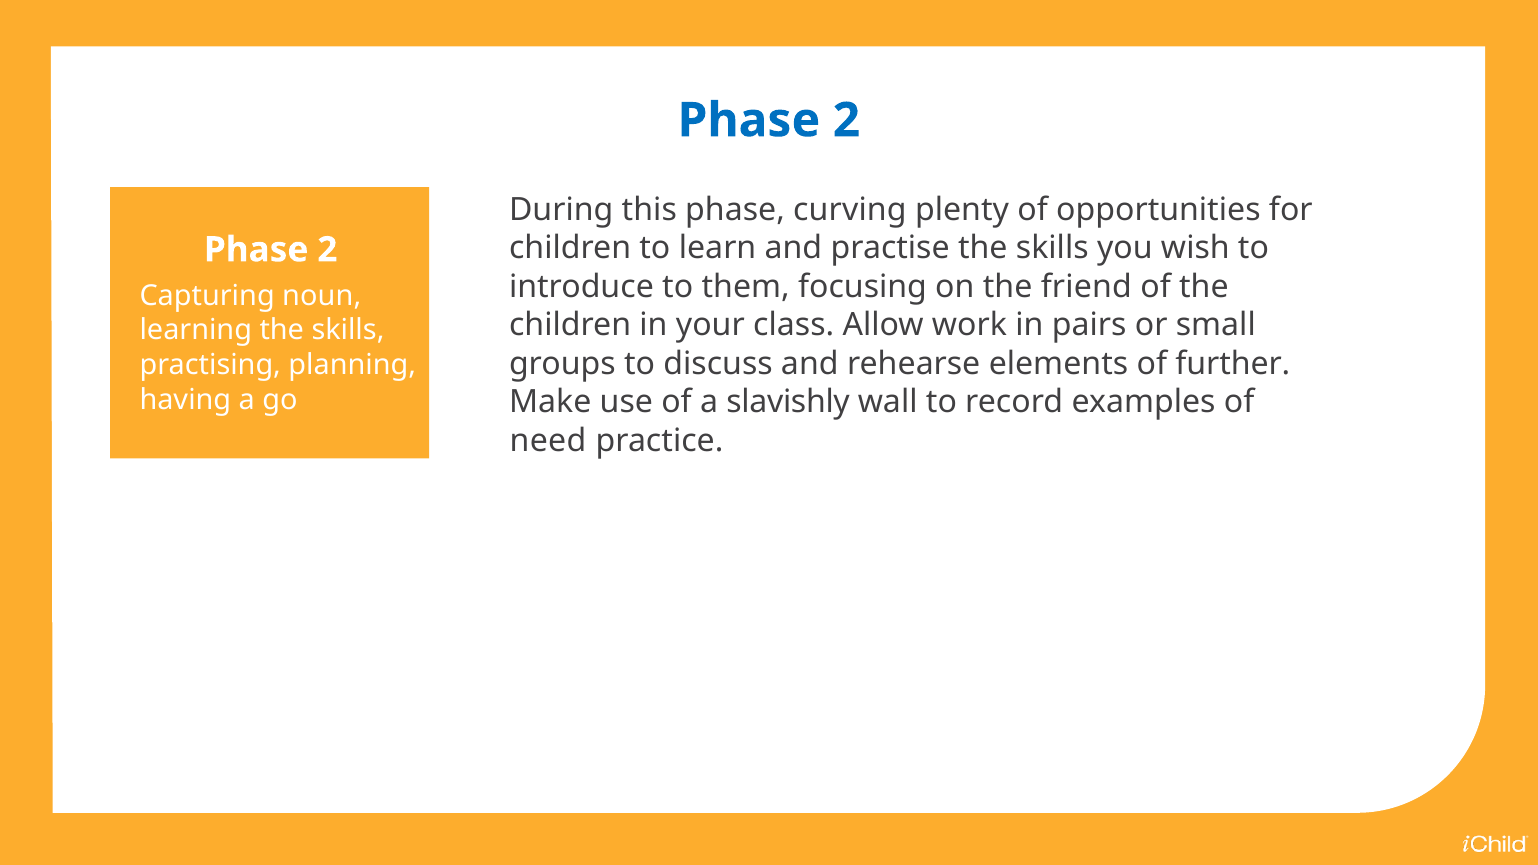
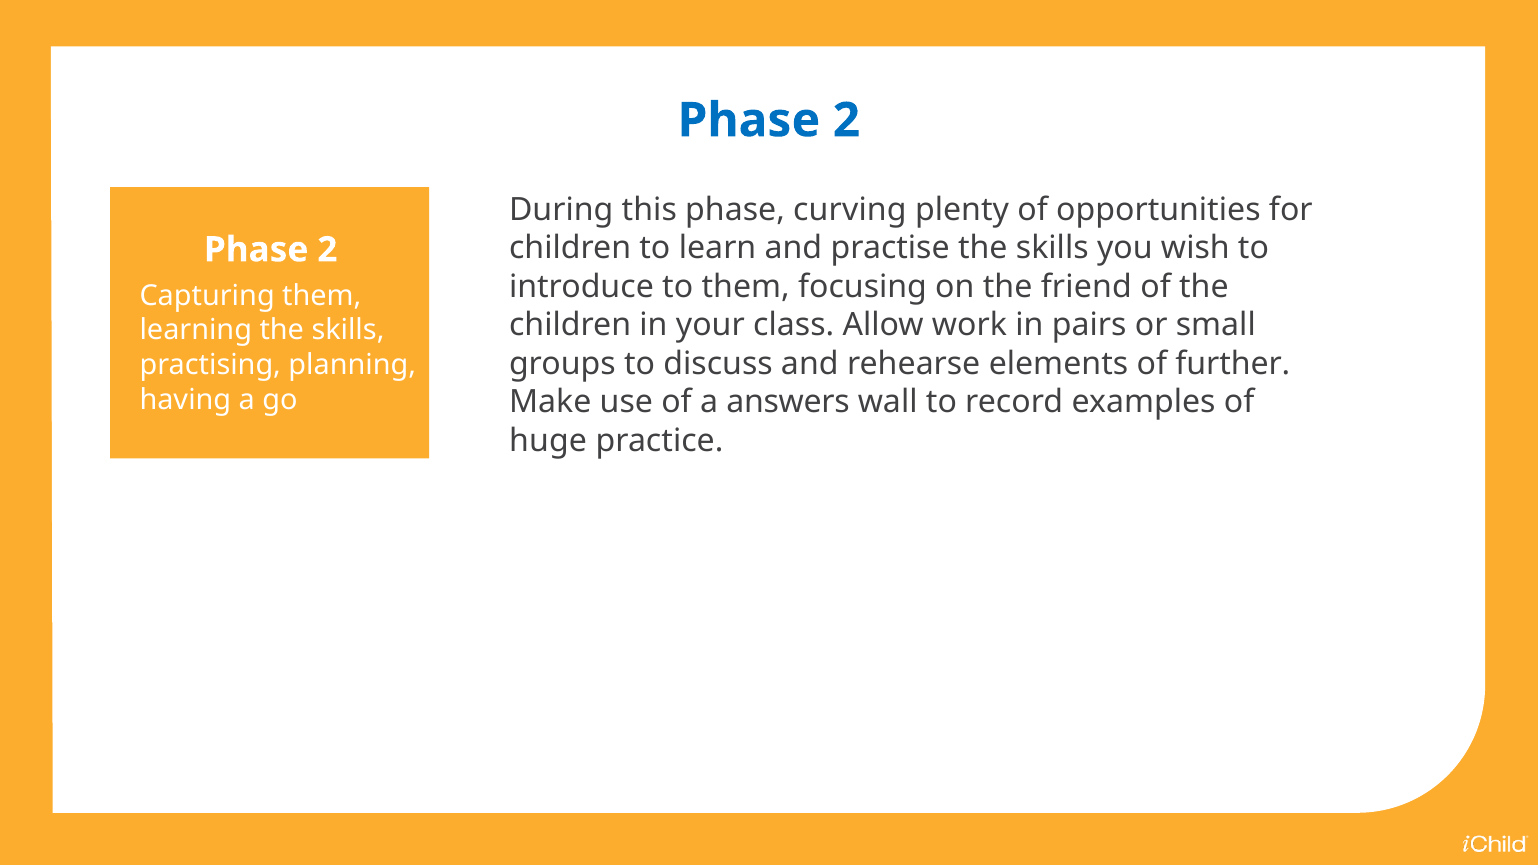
Capturing noun: noun -> them
slavishly: slavishly -> answers
need: need -> huge
